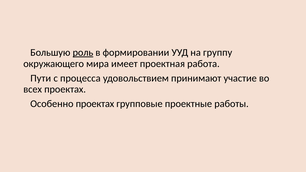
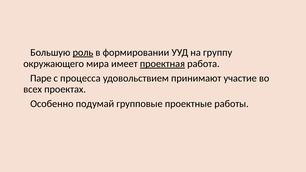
проектная underline: none -> present
Пути: Пути -> Паре
Особенно проектах: проектах -> подумай
